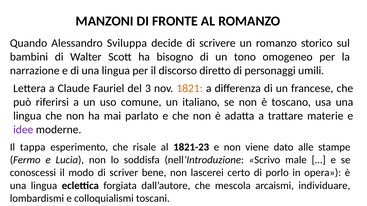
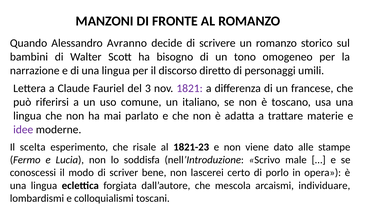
Sviluppa: Sviluppa -> Avranno
1821 colour: orange -> purple
tappa: tappa -> scelta
